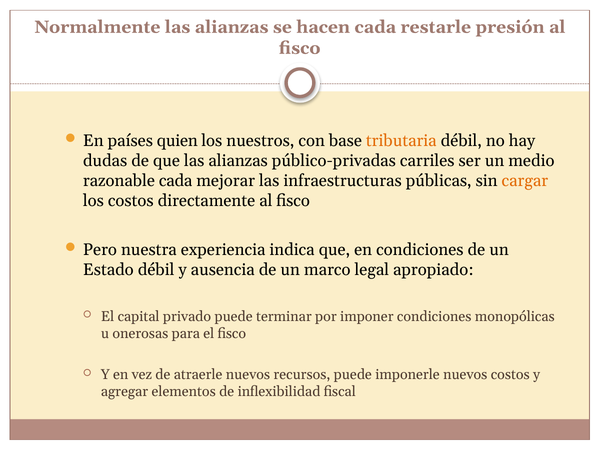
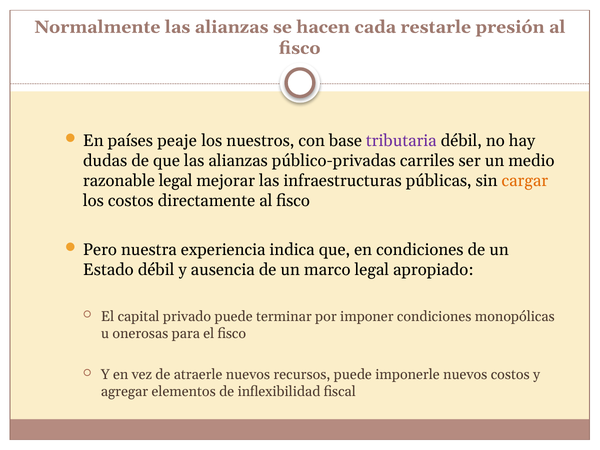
quien: quien -> peaje
tributaria colour: orange -> purple
razonable cada: cada -> legal
